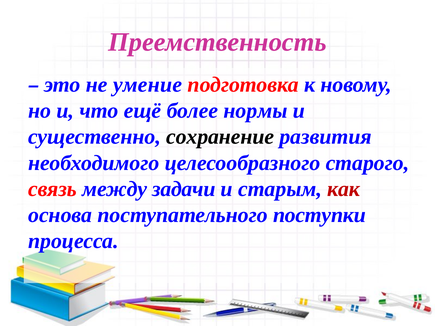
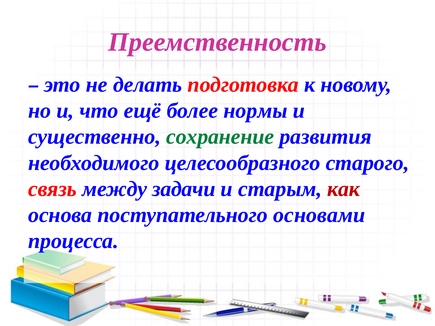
умение: умение -> делать
сохранение colour: black -> green
поступки: поступки -> основами
